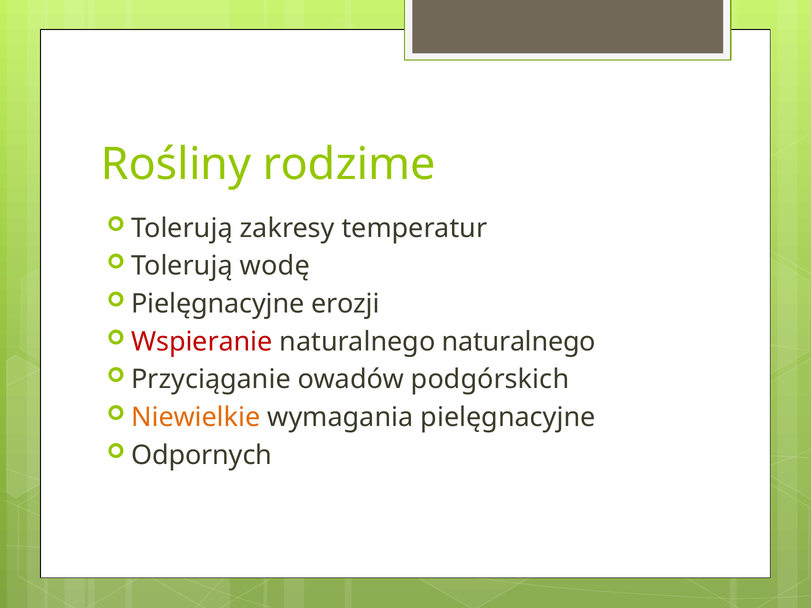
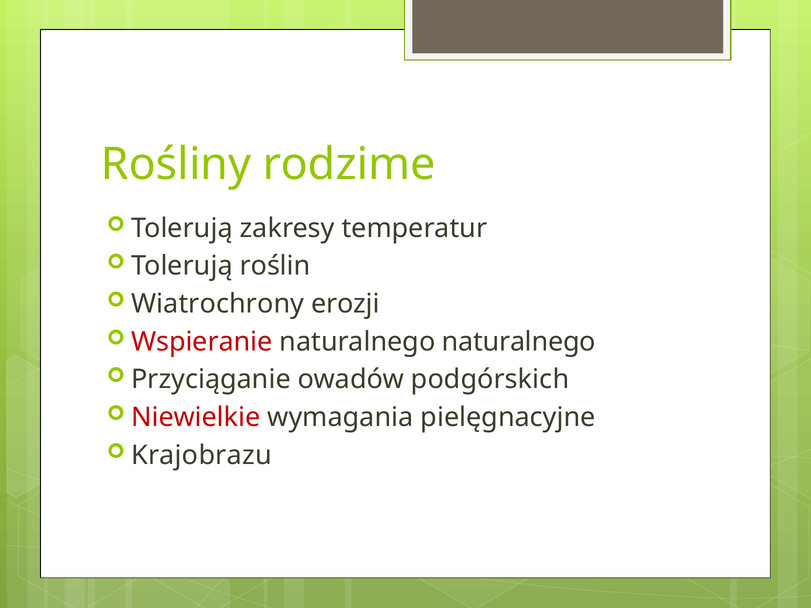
wodę: wodę -> roślin
Pielęgnacyjne at (218, 304): Pielęgnacyjne -> Wiatrochrony
Niewielkie colour: orange -> red
Odpornych: Odpornych -> Krajobrazu
